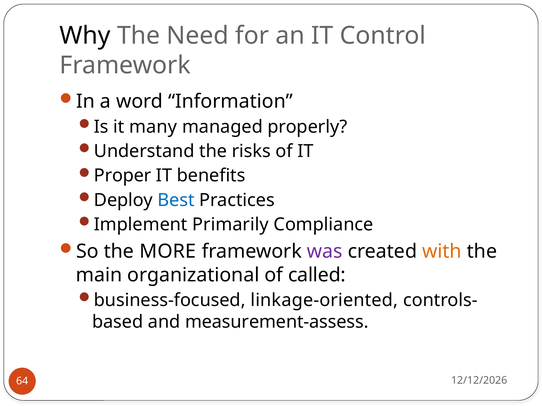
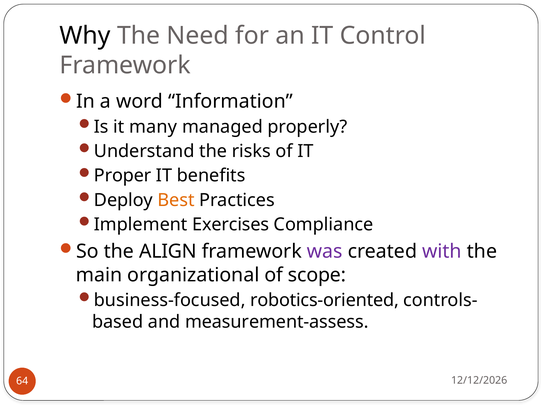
Best colour: blue -> orange
Primarily: Primarily -> Exercises
MORE: MORE -> ALIGN
with colour: orange -> purple
called: called -> scope
linkage-oriented: linkage-oriented -> robotics-oriented
